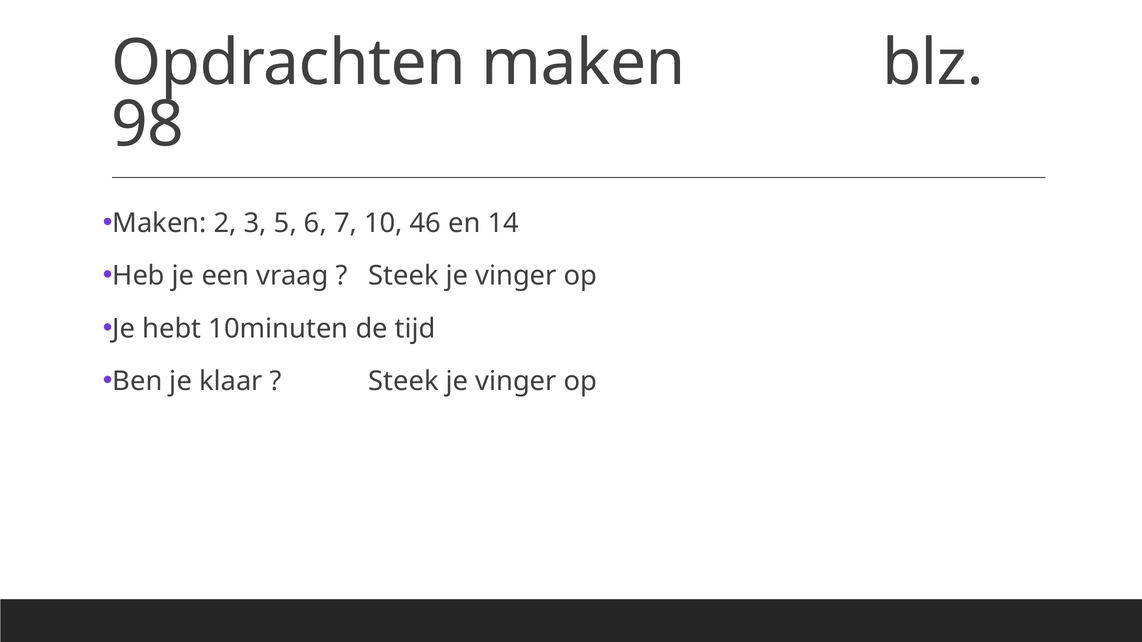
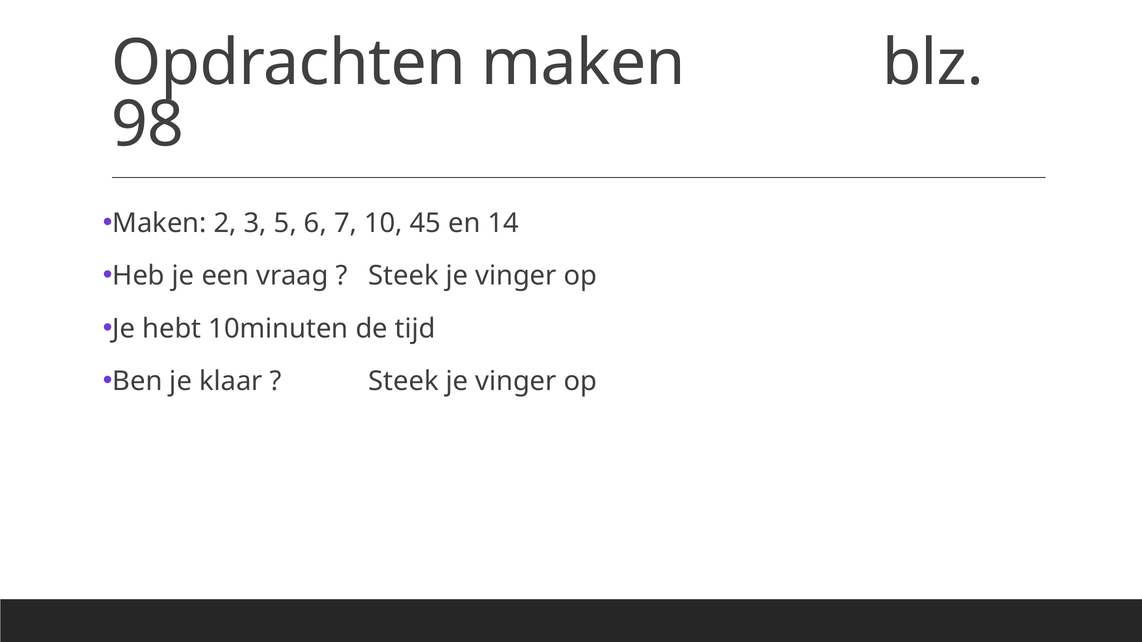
46: 46 -> 45
